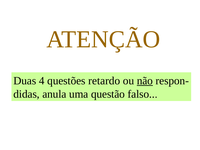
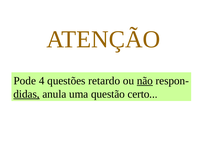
Duas: Duas -> Pode
didas underline: none -> present
falso: falso -> certo
